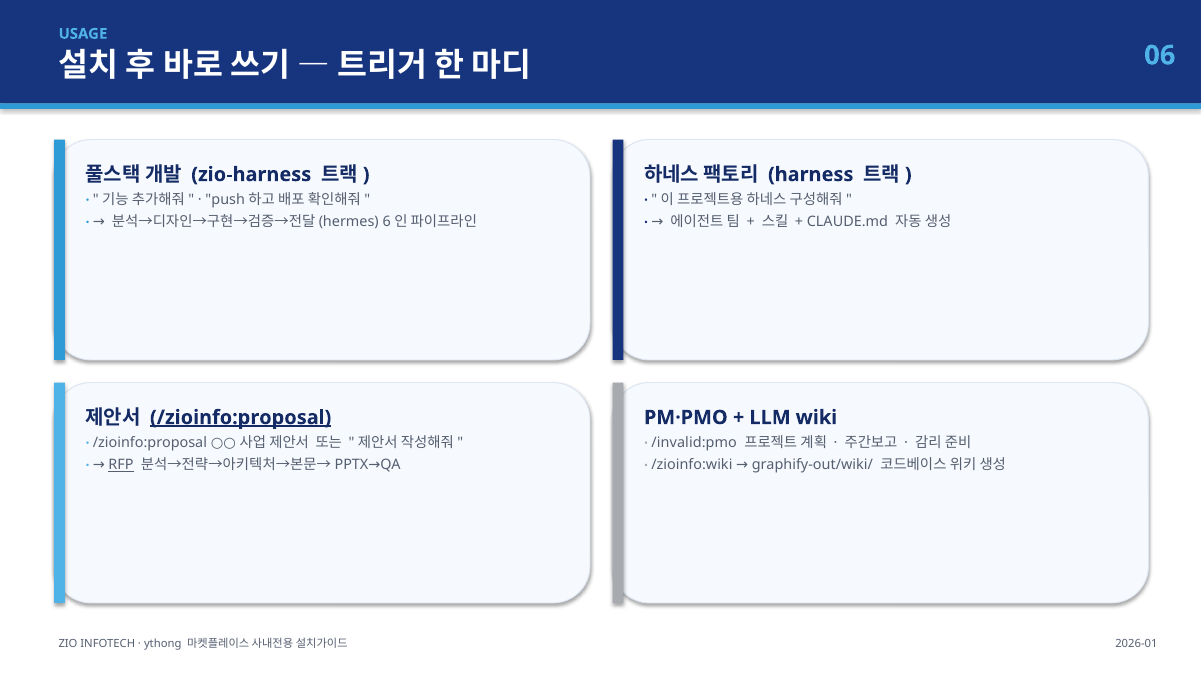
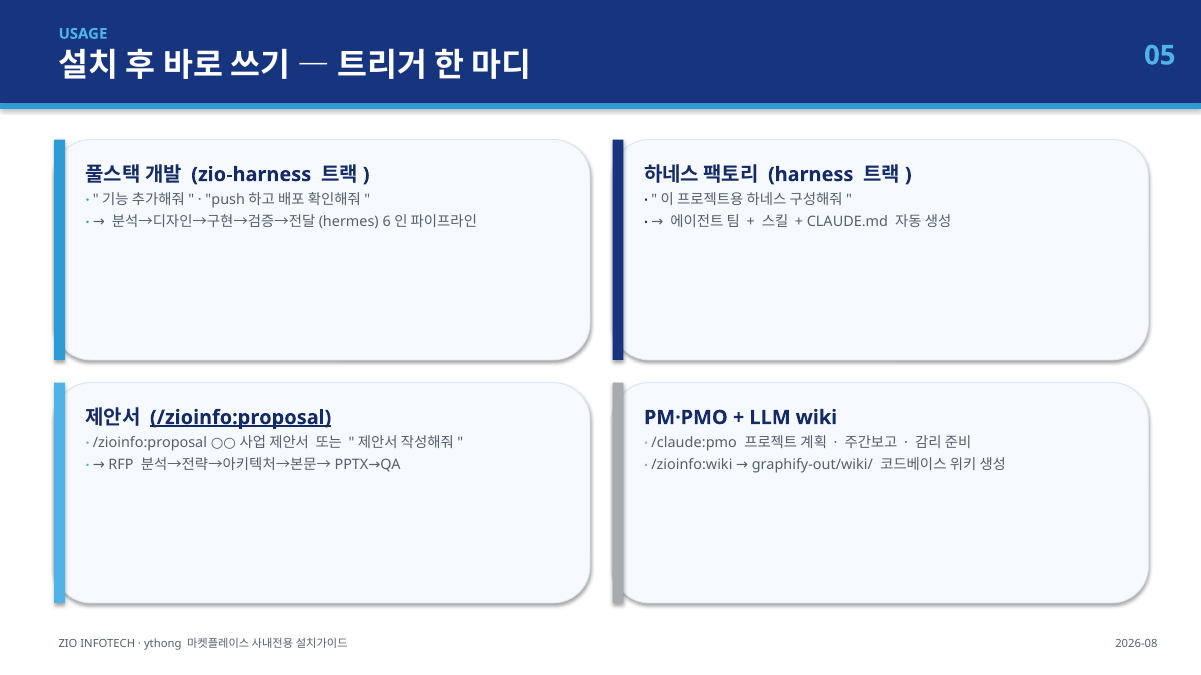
06: 06 -> 05
/invalid:pmo: /invalid:pmo -> /claude:pmo
RFP underline: present -> none
2026-01: 2026-01 -> 2026-08
